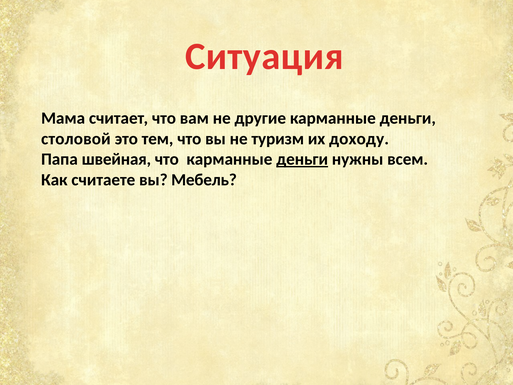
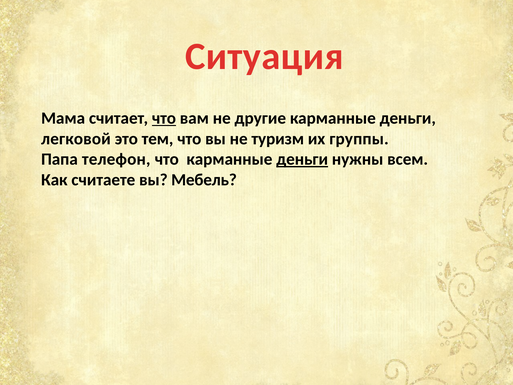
что at (164, 118) underline: none -> present
столовой: столовой -> легковой
доходу: доходу -> группы
швейная: швейная -> телефон
